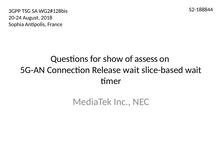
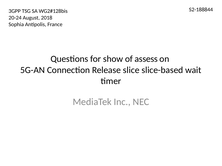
Release wait: wait -> slice
